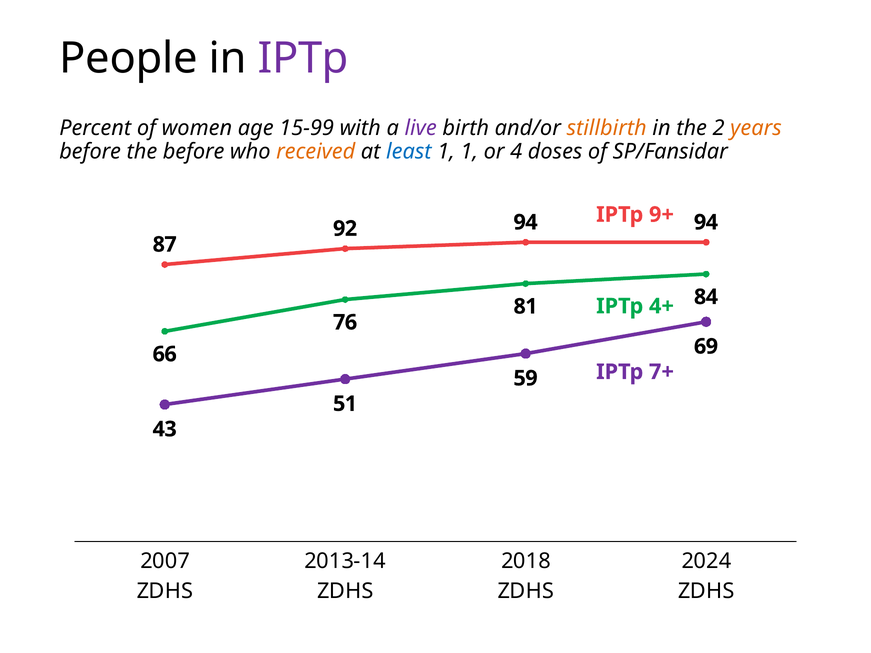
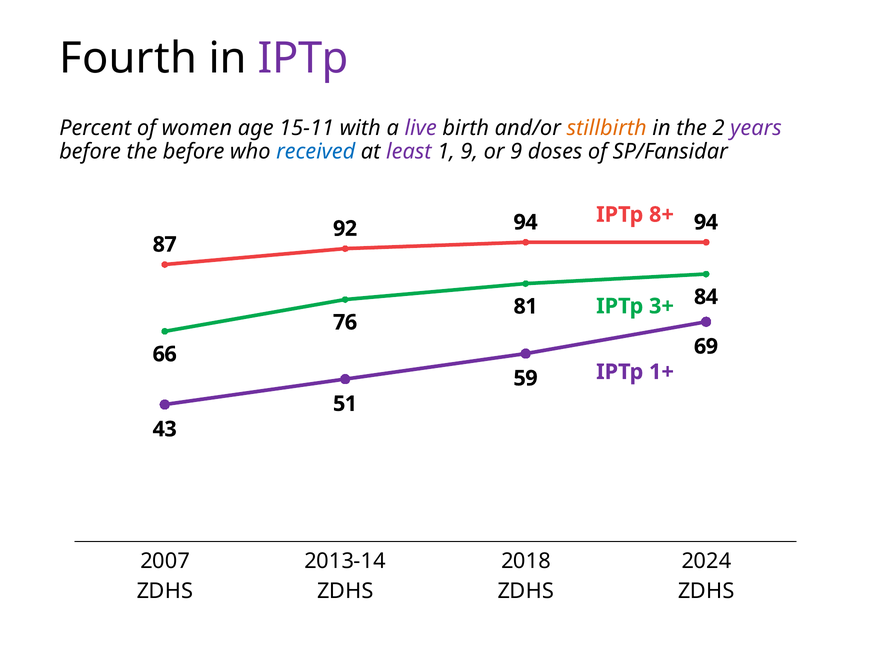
People: People -> Fourth
15-99: 15-99 -> 15-11
years colour: orange -> purple
received colour: orange -> blue
least colour: blue -> purple
1 1: 1 -> 9
or 4: 4 -> 9
9+: 9+ -> 8+
4+: 4+ -> 3+
7+: 7+ -> 1+
